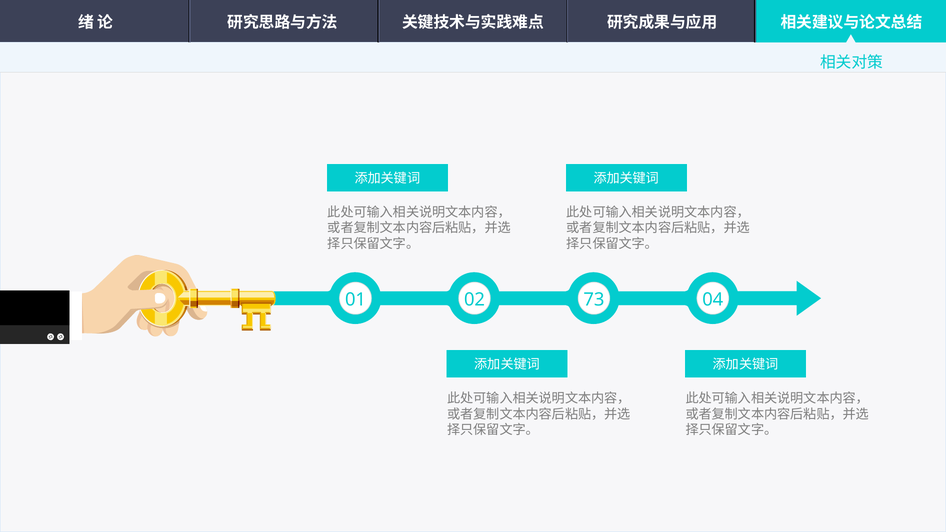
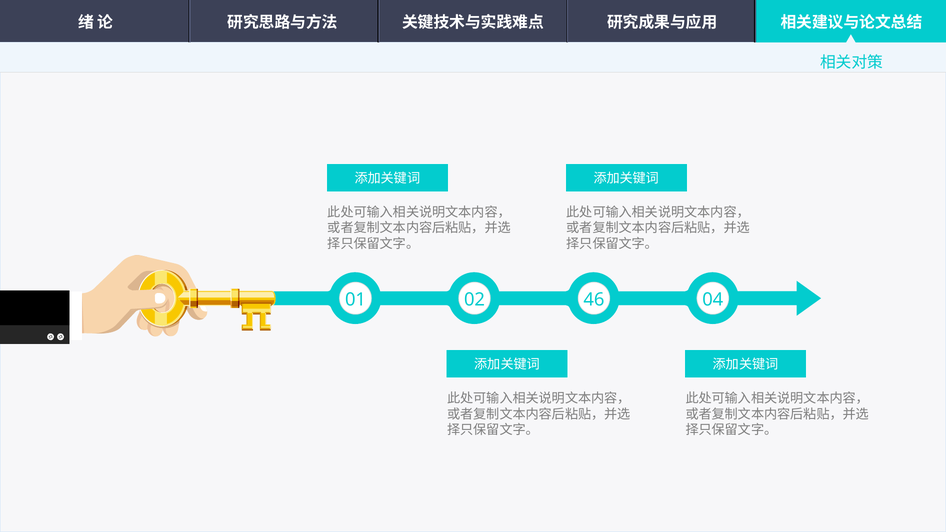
73: 73 -> 46
